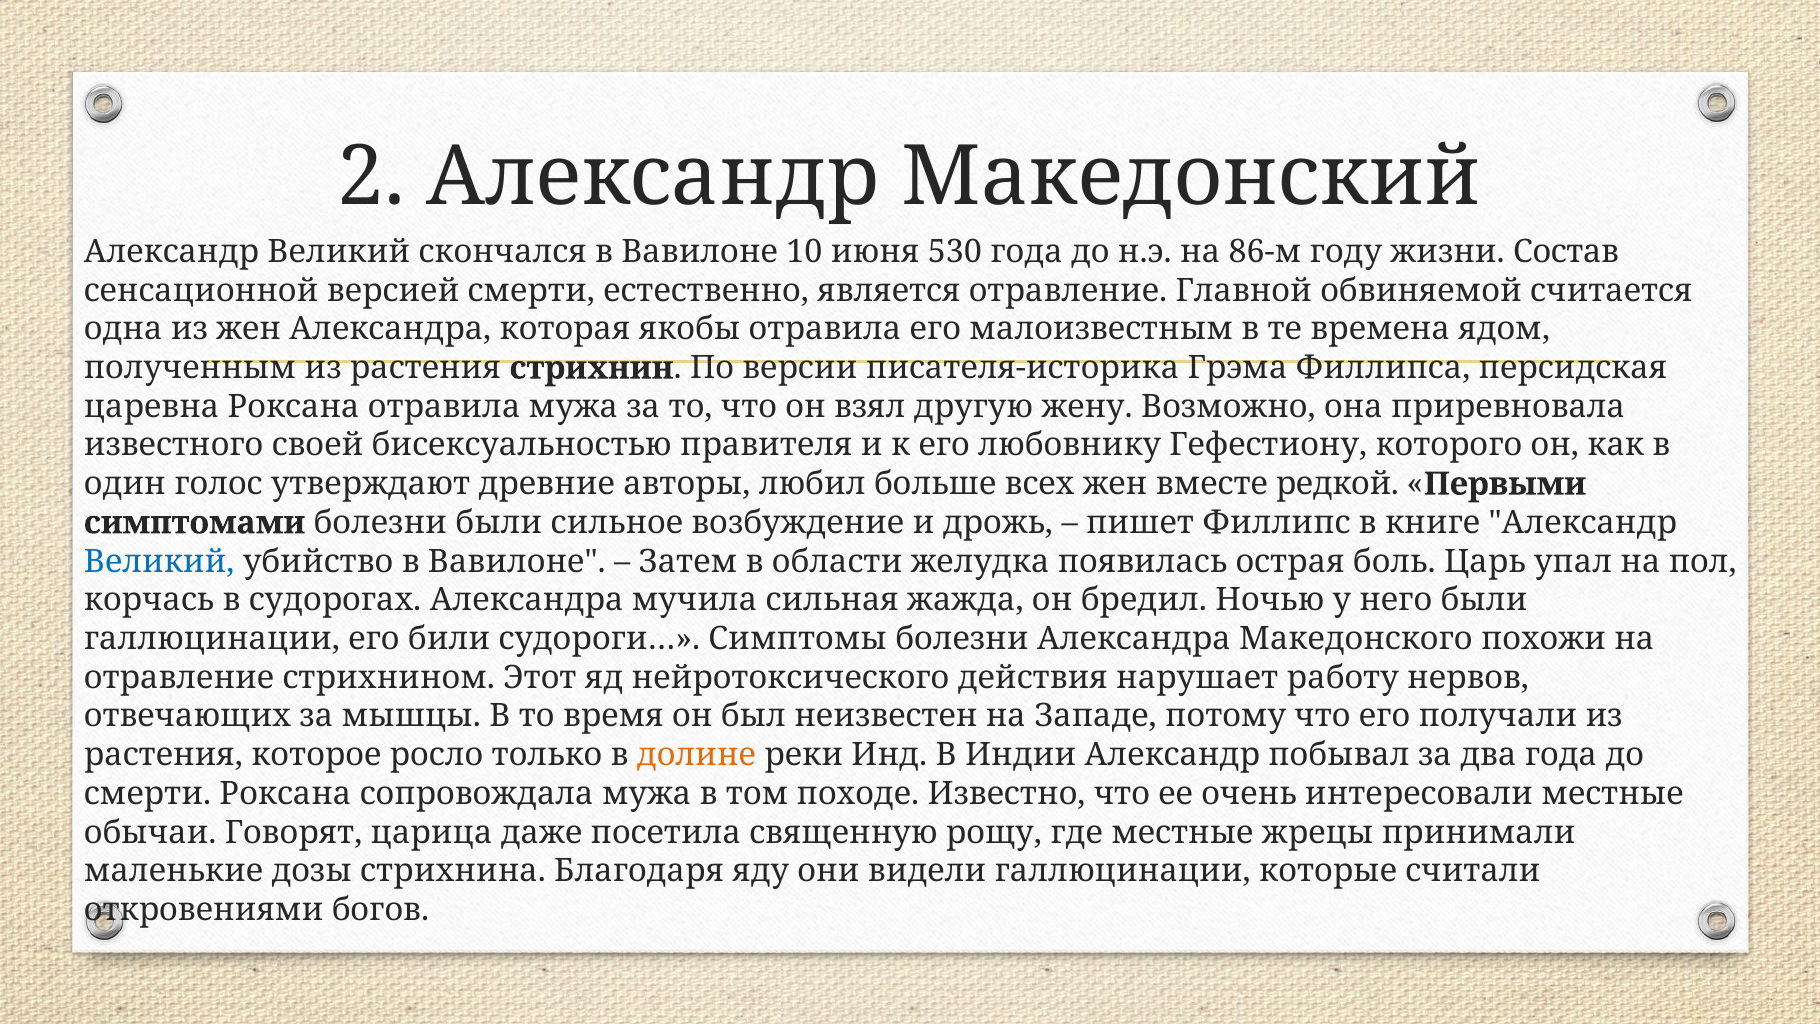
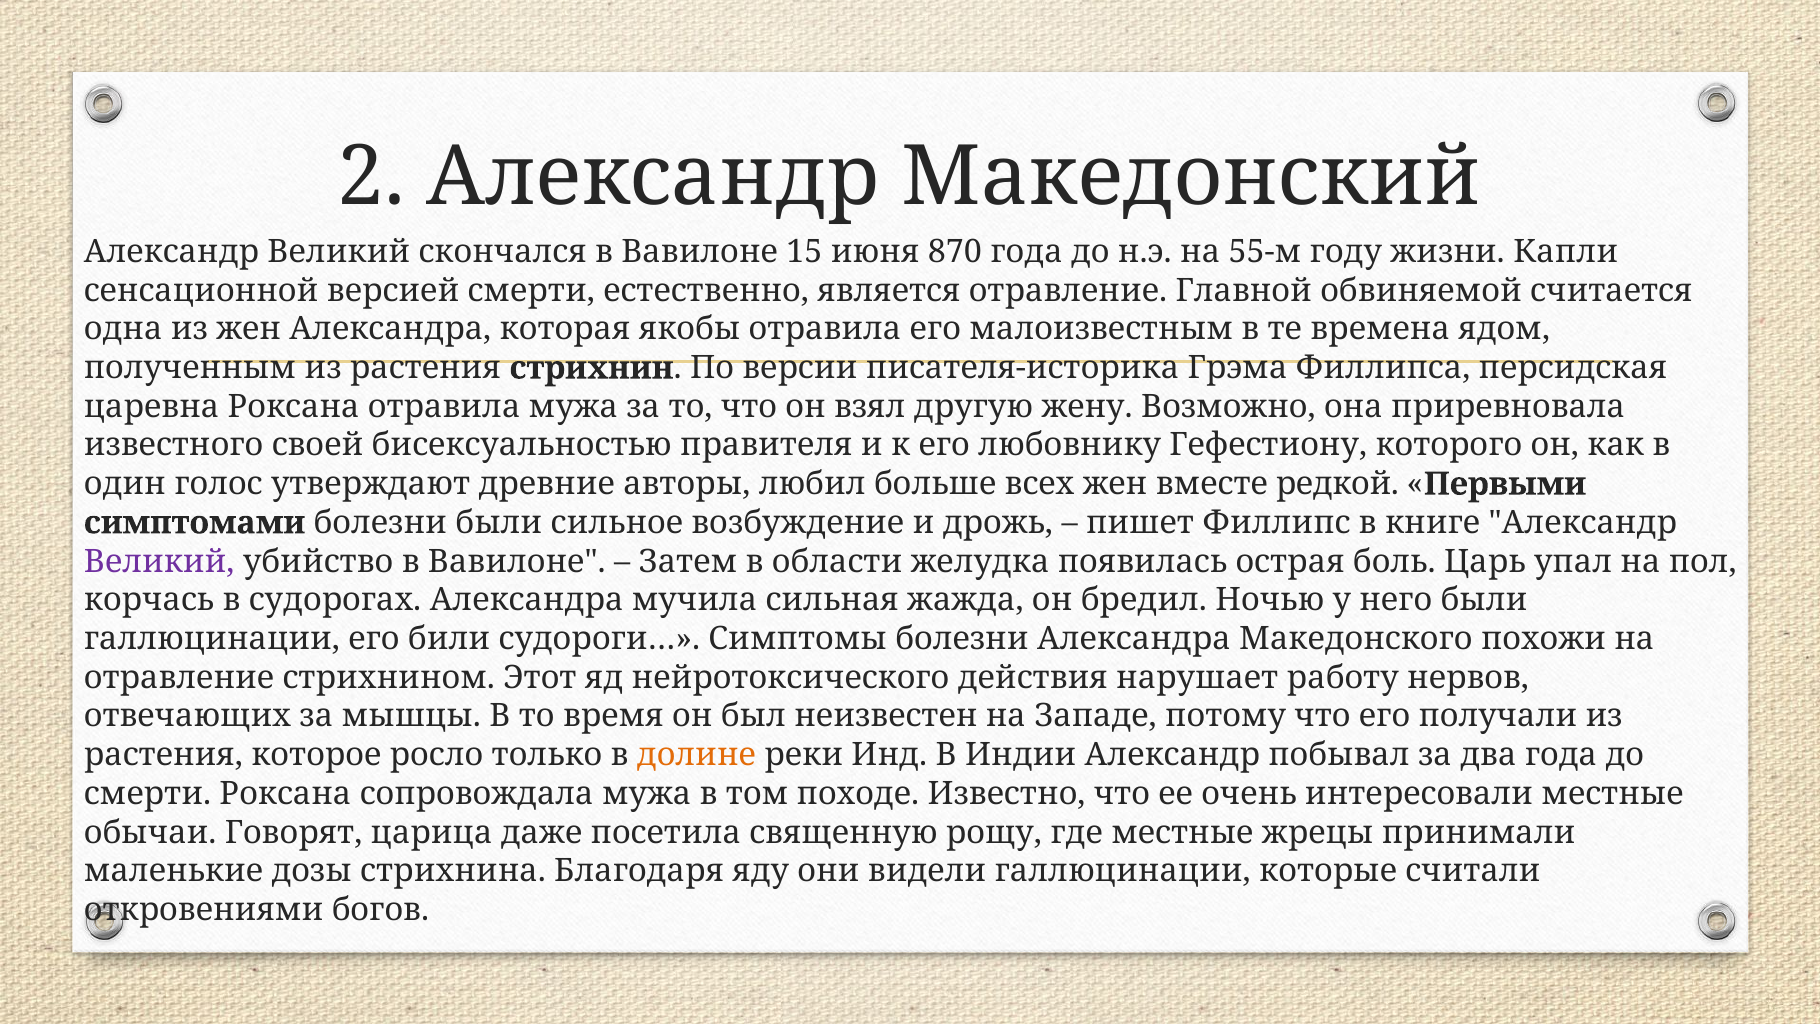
10: 10 -> 15
530: 530 -> 870
86-м: 86-м -> 55-м
Состав: Состав -> Капли
Великий at (159, 561) colour: blue -> purple
